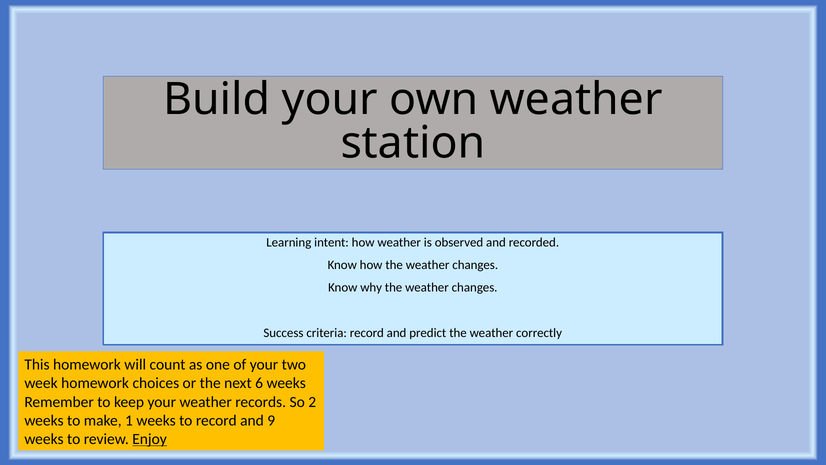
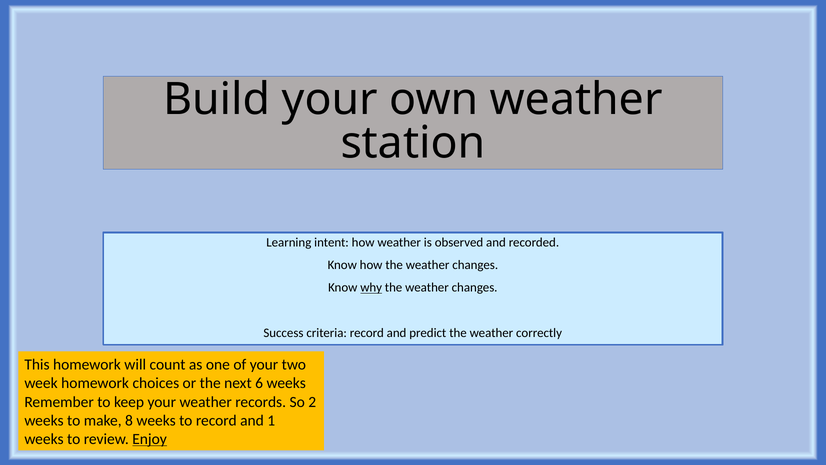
why underline: none -> present
1: 1 -> 8
9: 9 -> 1
